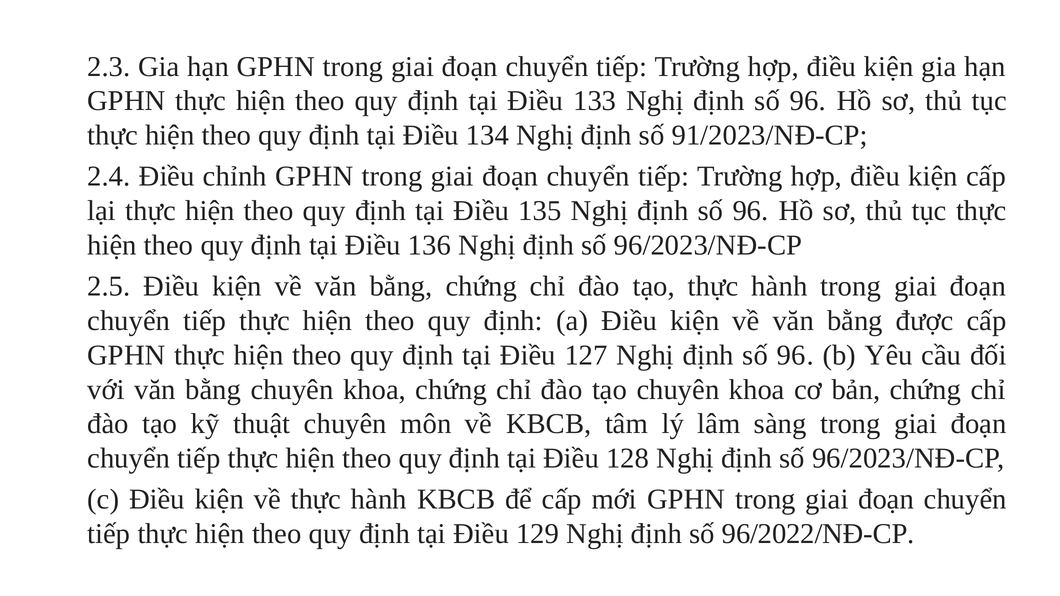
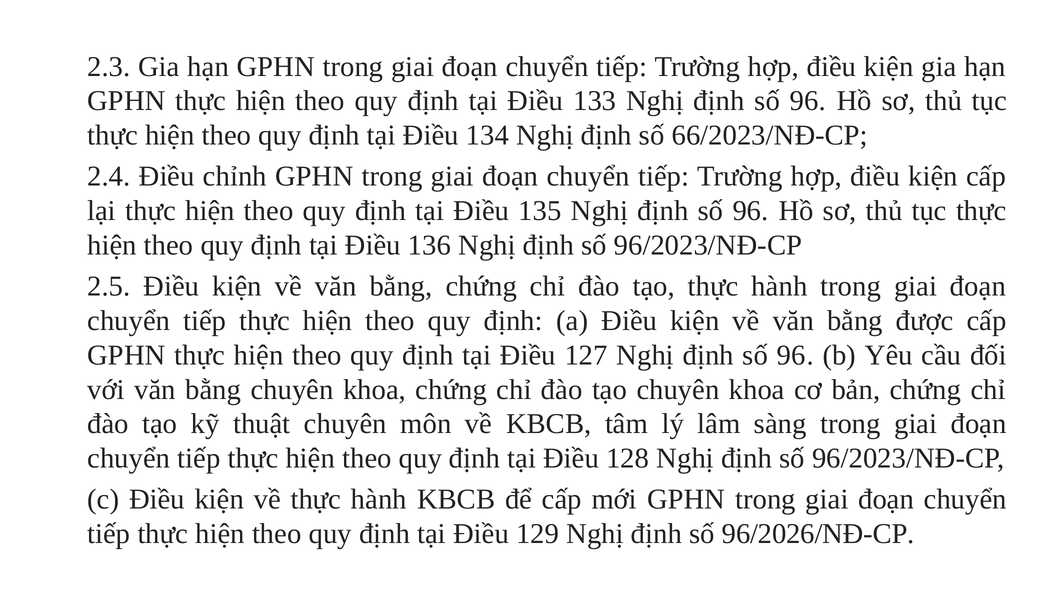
91/2023/NĐ-CP: 91/2023/NĐ-CP -> 66/2023/NĐ-CP
96/2022/NĐ-CP: 96/2022/NĐ-CP -> 96/2026/NĐ-CP
